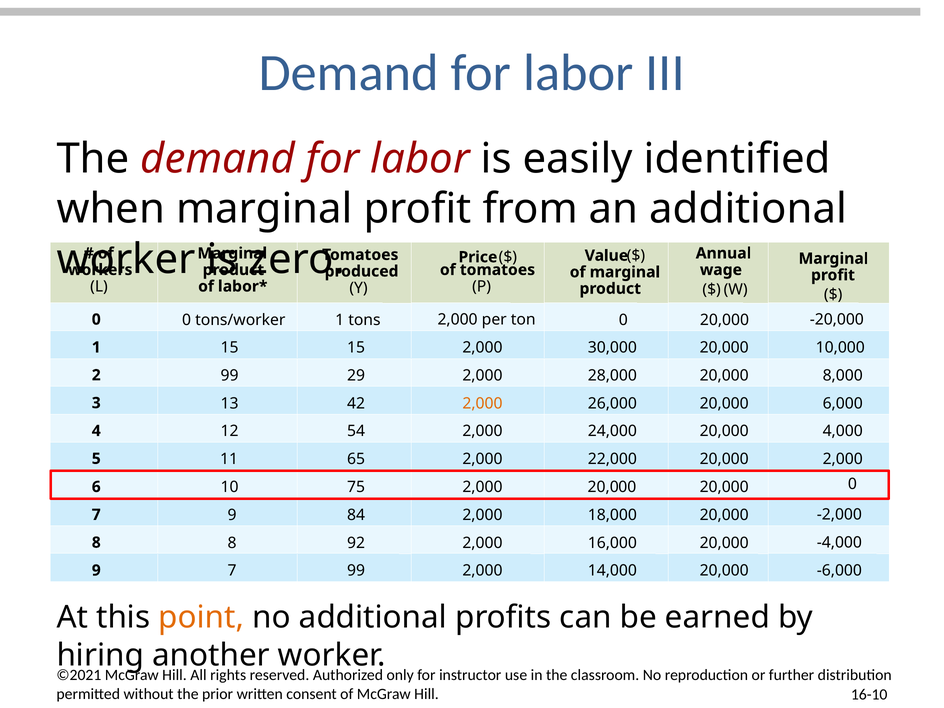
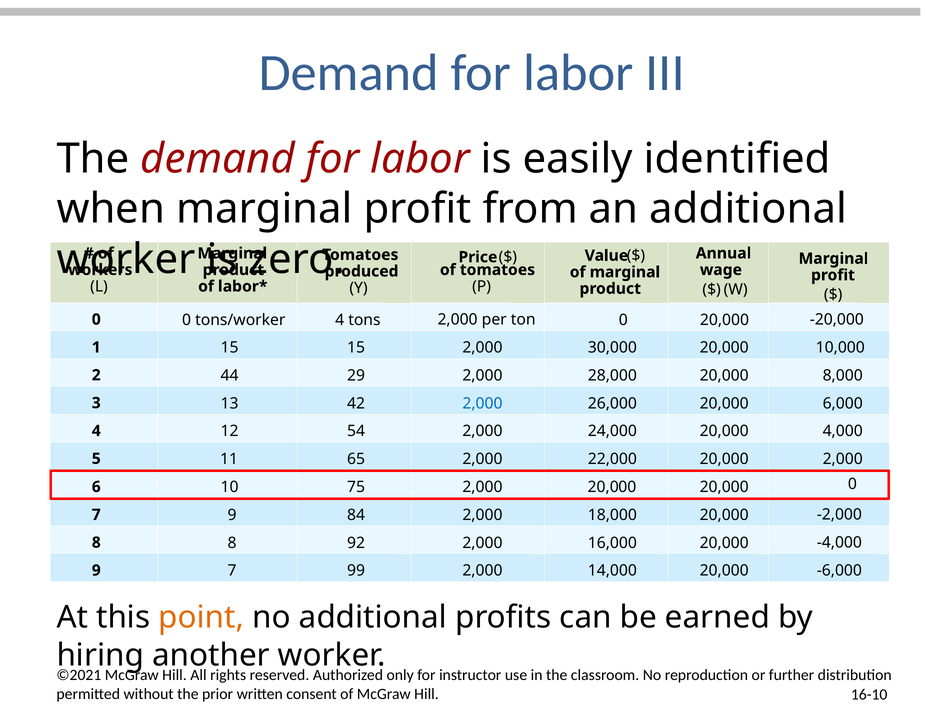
tons/worker 1: 1 -> 4
2 99: 99 -> 44
2,000 at (482, 403) colour: orange -> blue
